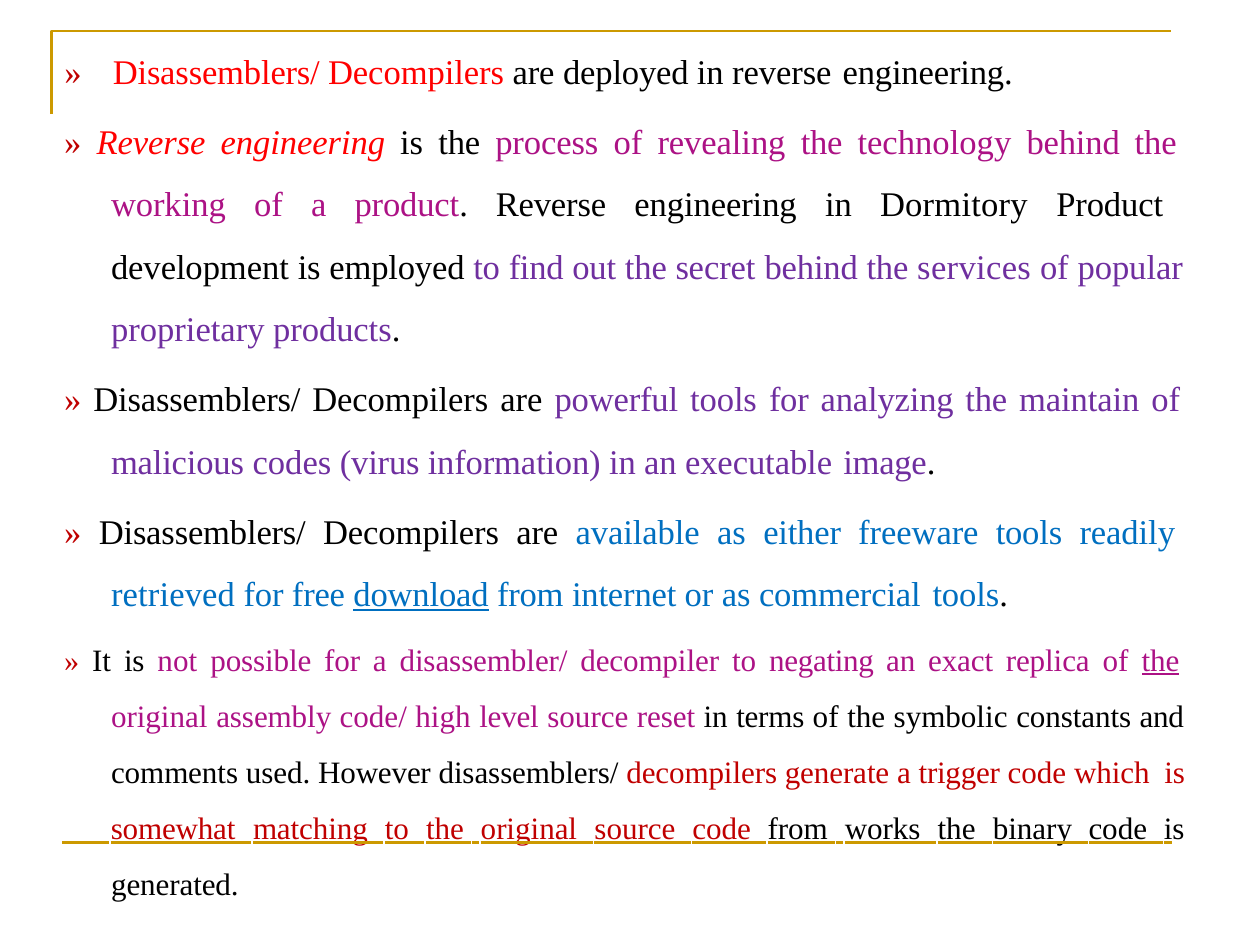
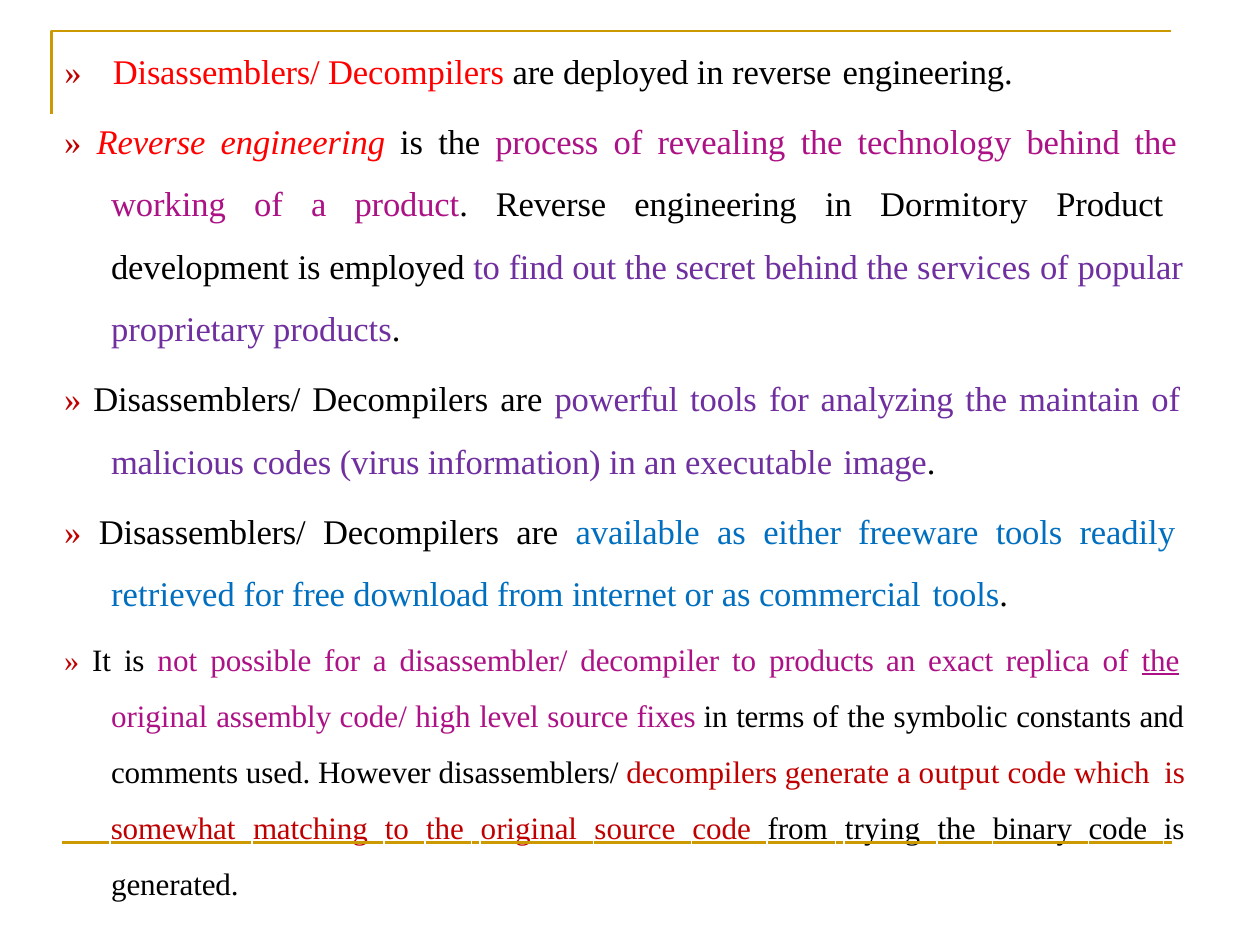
download underline: present -> none
to negating: negating -> products
reset: reset -> fixes
trigger: trigger -> output
works: works -> trying
